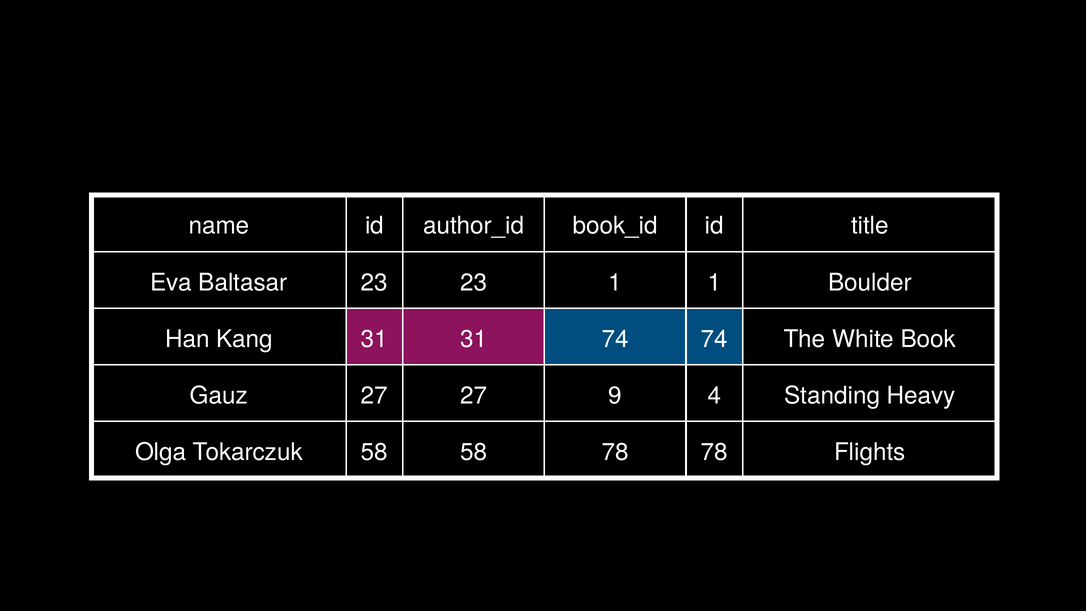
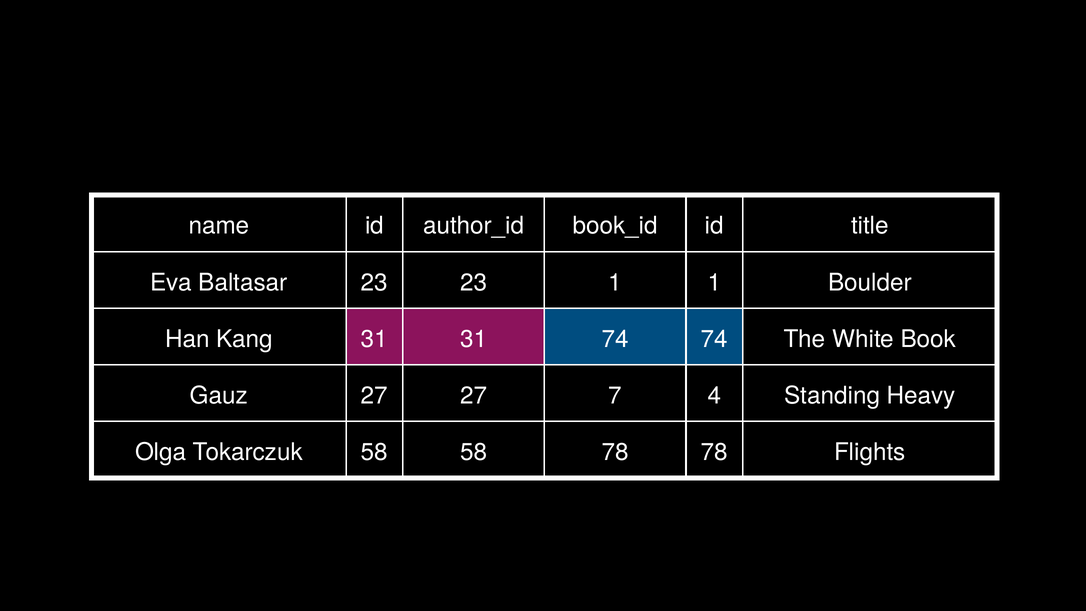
9: 9 -> 7
